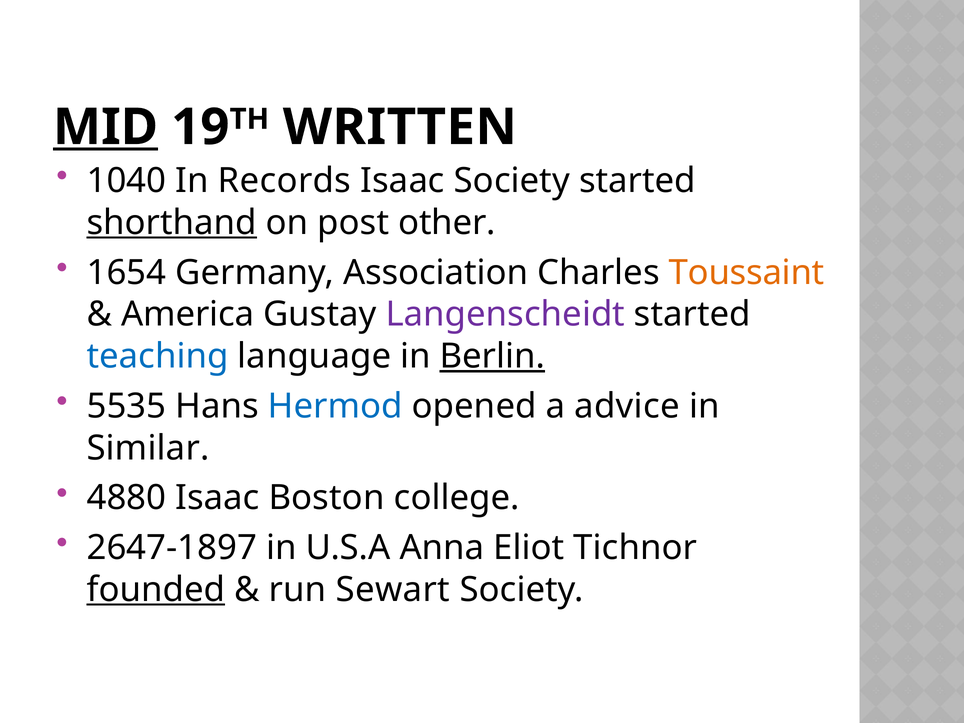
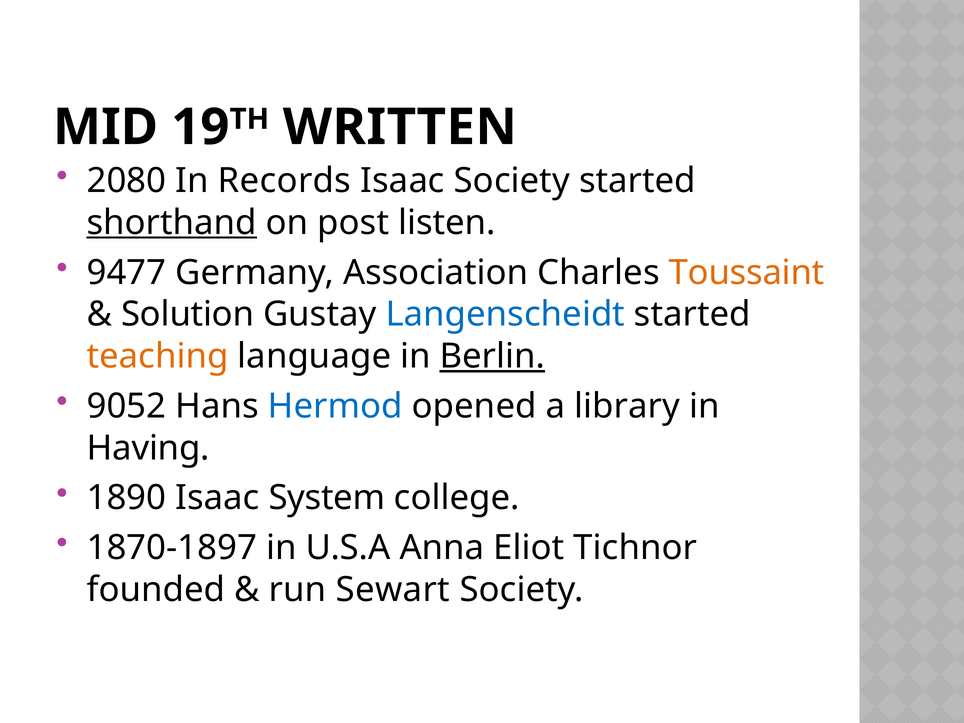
MID underline: present -> none
1040: 1040 -> 2080
other: other -> listen
1654: 1654 -> 9477
America: America -> Solution
Langenscheidt colour: purple -> blue
teaching colour: blue -> orange
5535: 5535 -> 9052
advice: advice -> library
Similar: Similar -> Having
4880: 4880 -> 1890
Boston: Boston -> System
2647-1897: 2647-1897 -> 1870-1897
founded underline: present -> none
